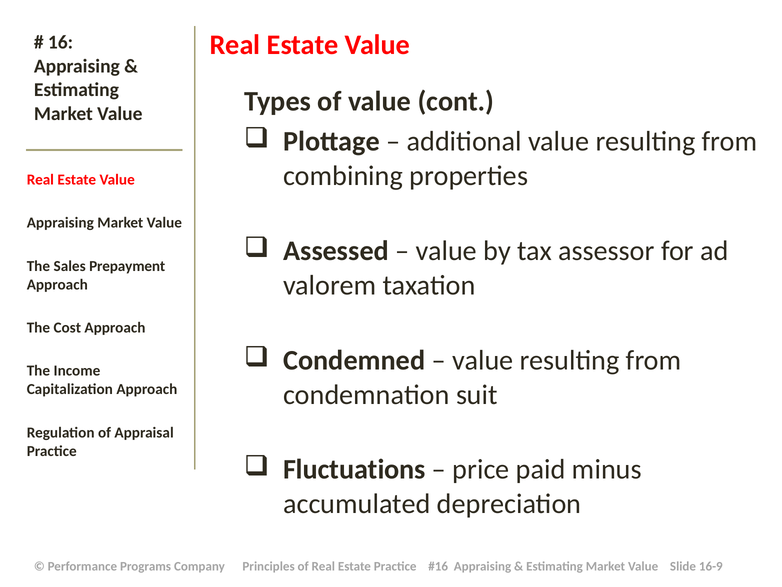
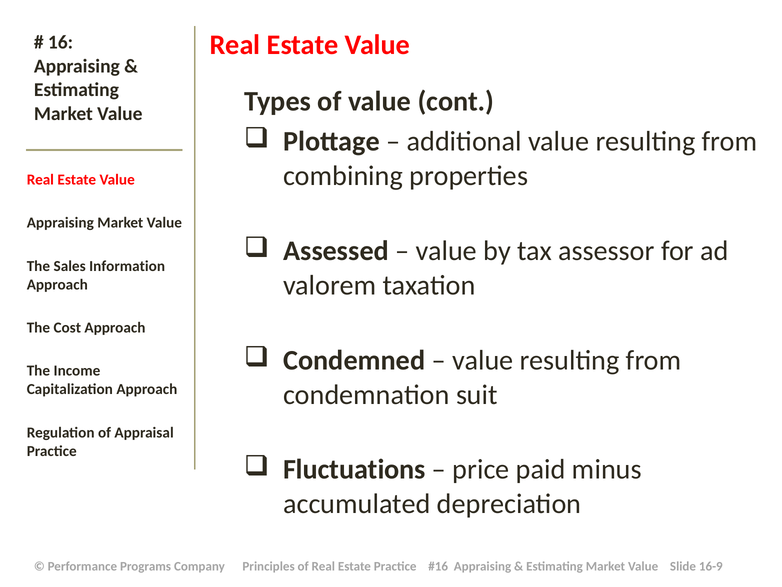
Prepayment: Prepayment -> Information
